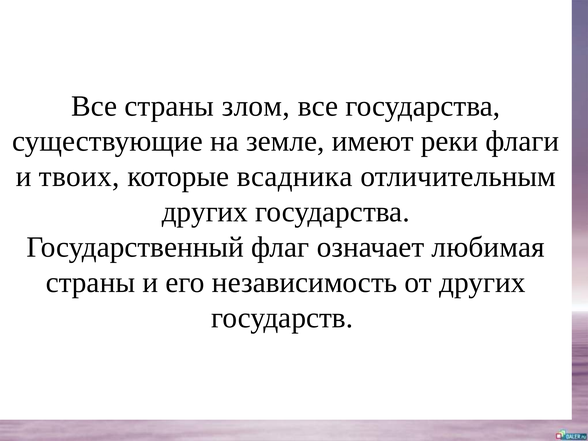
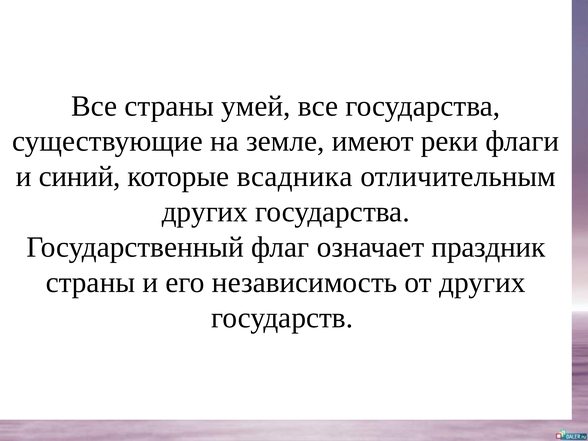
злом: злом -> умей
твоих: твоих -> синий
любимая: любимая -> праздник
